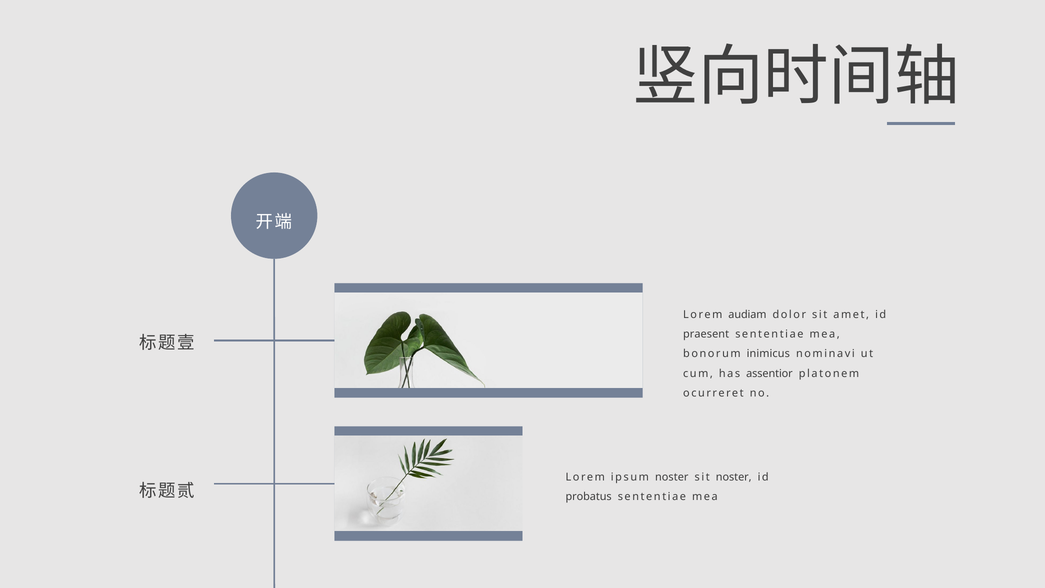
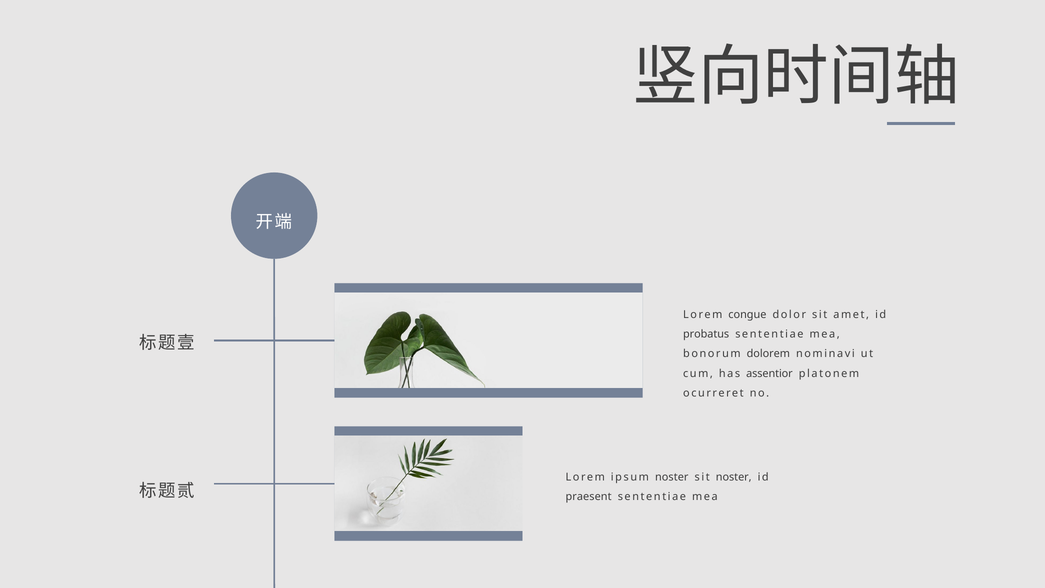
audiam: audiam -> congue
praesent: praesent -> probatus
inimicus: inimicus -> dolorem
probatus: probatus -> praesent
